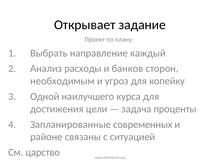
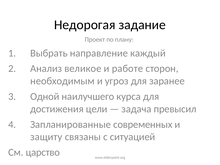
Открывает: Открывает -> Недорогая
расходы: расходы -> великое
банков: банков -> работе
копейку: копейку -> заранее
проценты: проценты -> превысил
районе: районе -> защиту
